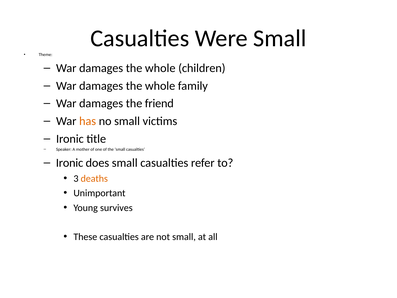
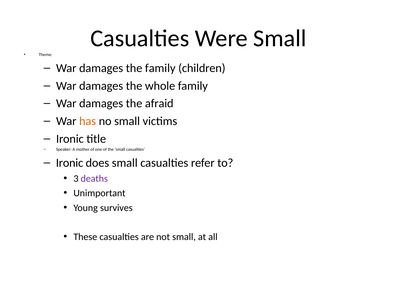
whole at (160, 68): whole -> family
friend: friend -> afraid
deaths colour: orange -> purple
